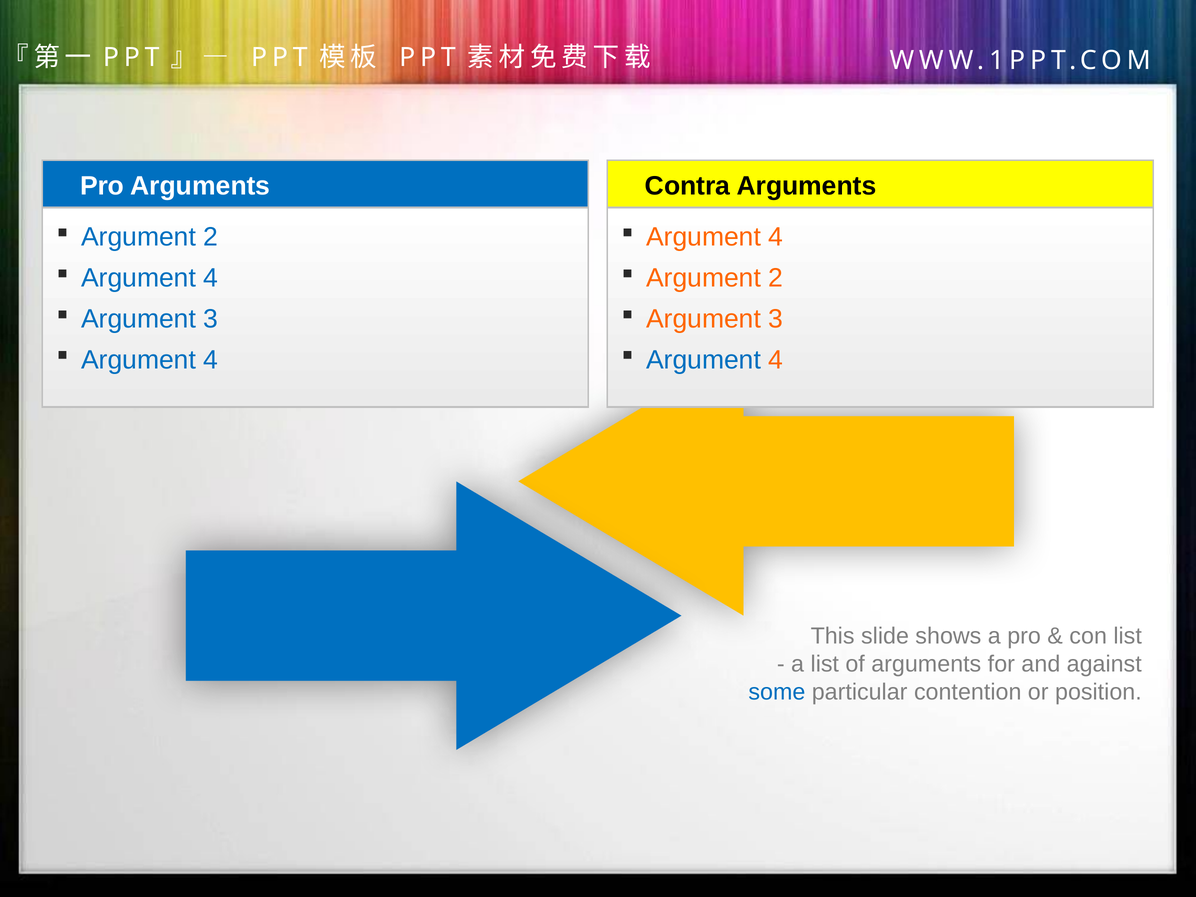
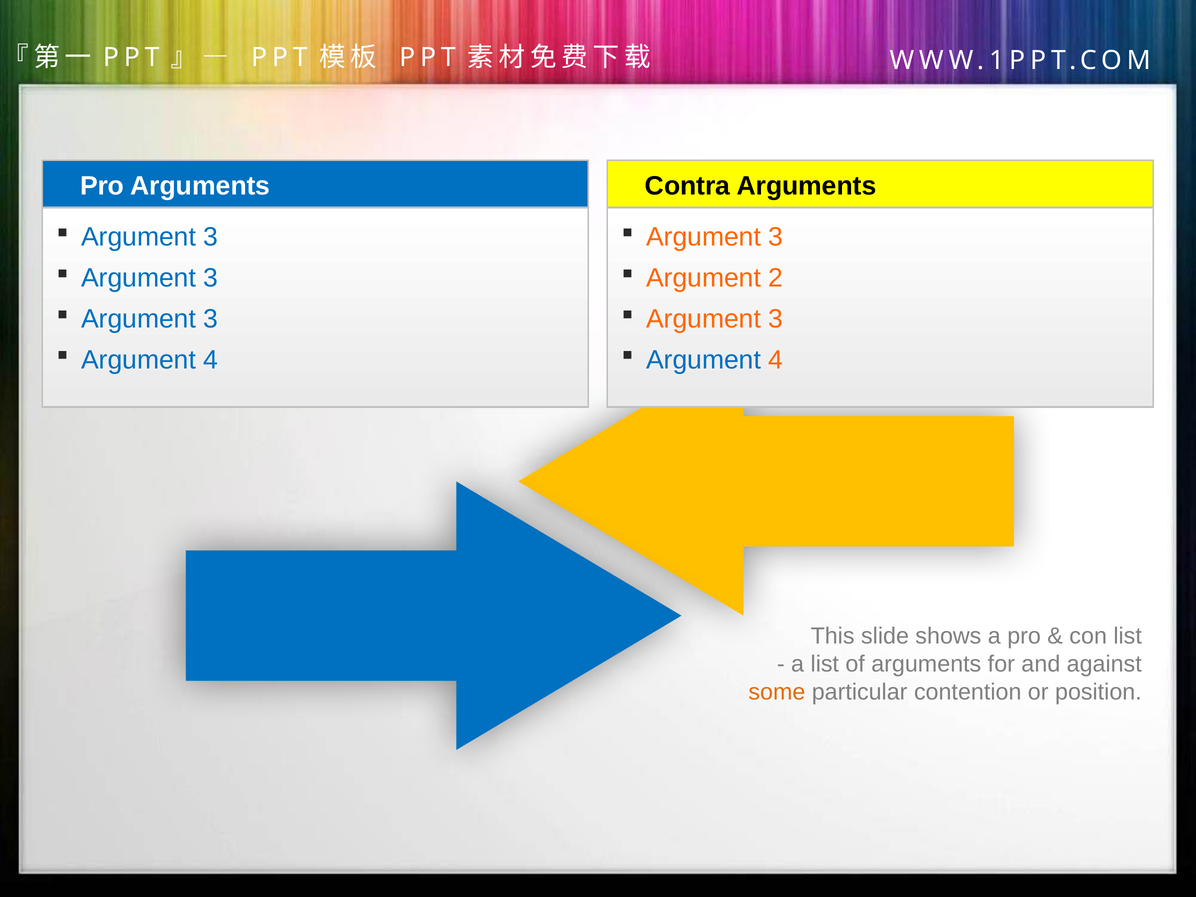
2 at (211, 237): 2 -> 3
4 at (776, 237): 4 -> 3
4 at (211, 278): 4 -> 3
some colour: blue -> orange
